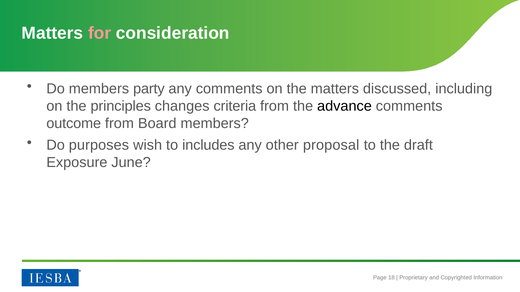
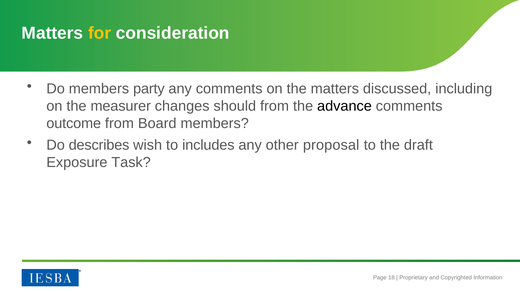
for colour: pink -> yellow
principles: principles -> measurer
criteria: criteria -> should
purposes: purposes -> describes
June: June -> Task
